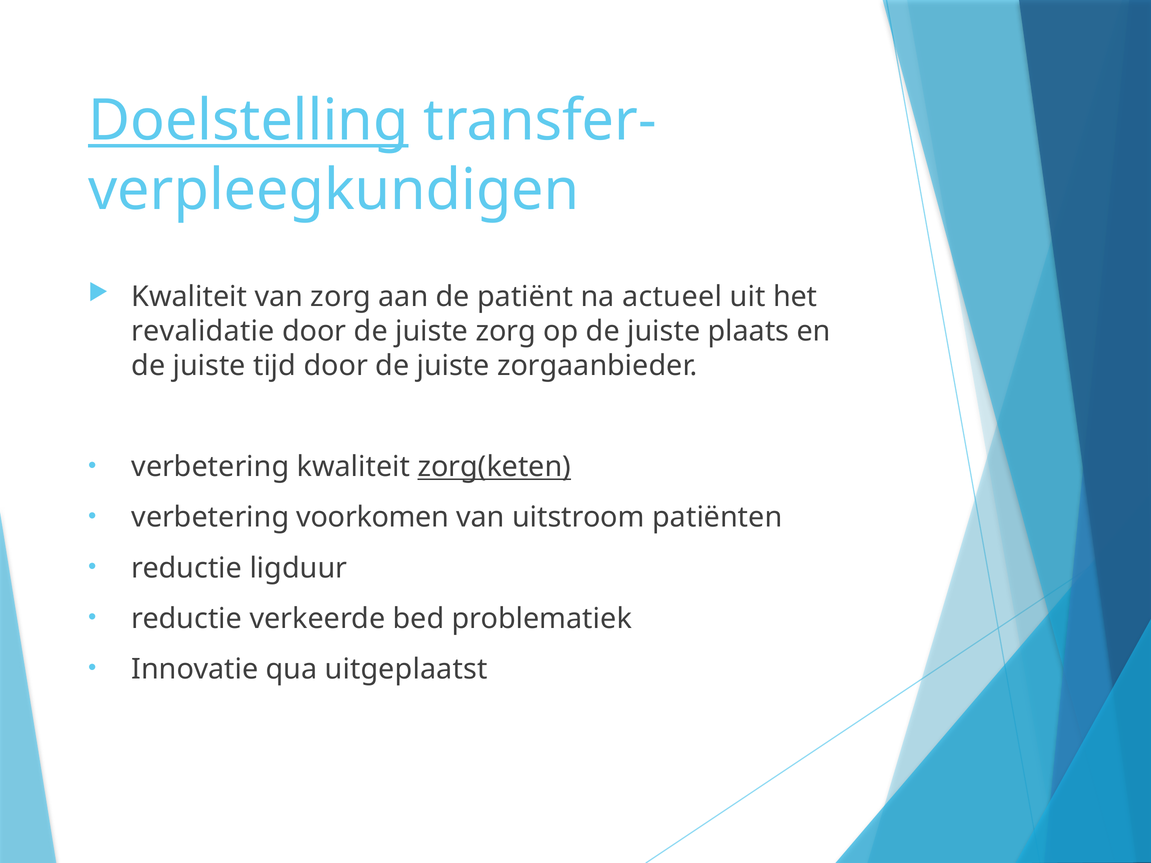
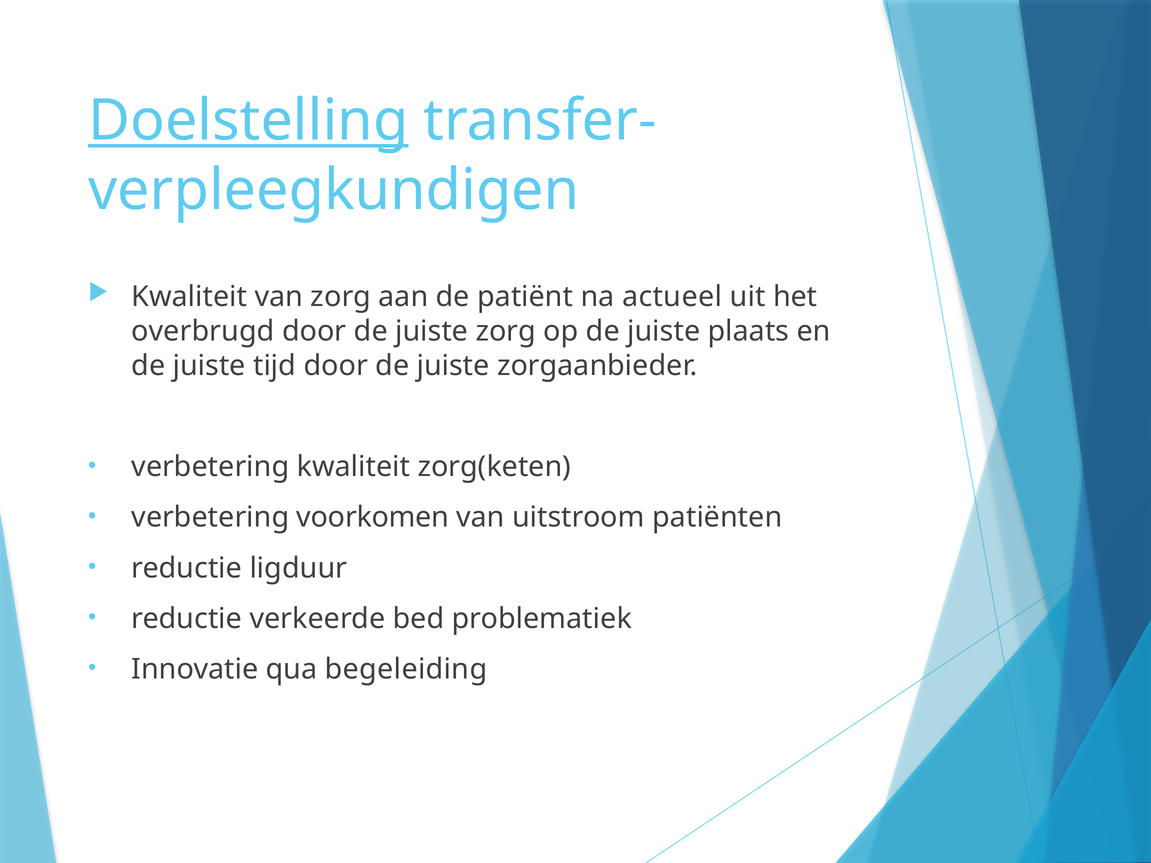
revalidatie: revalidatie -> overbrugd
zorg(keten underline: present -> none
uitgeplaatst: uitgeplaatst -> begeleiding
